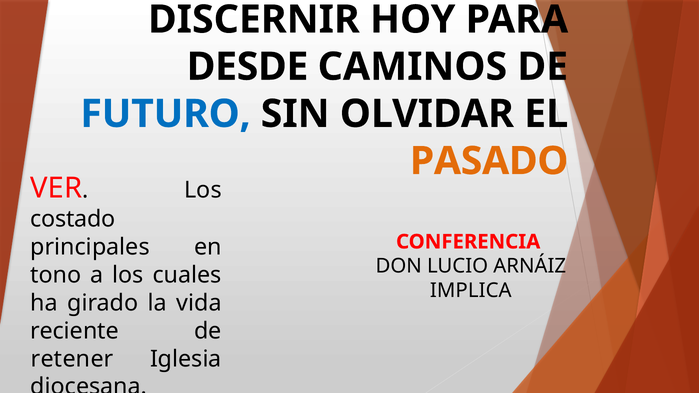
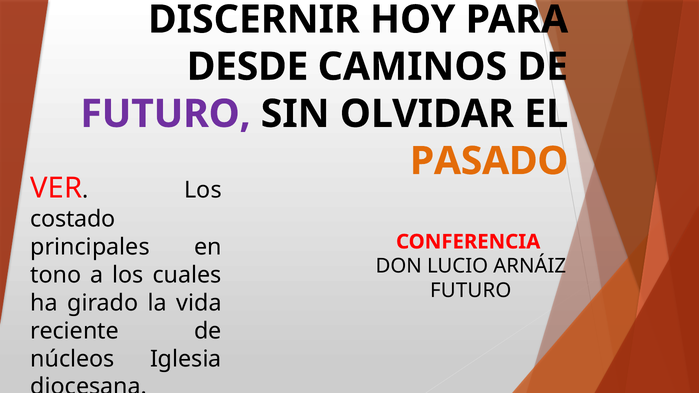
FUTURO at (166, 114) colour: blue -> purple
IMPLICA at (471, 291): IMPLICA -> FUTURO
retener: retener -> núcleos
